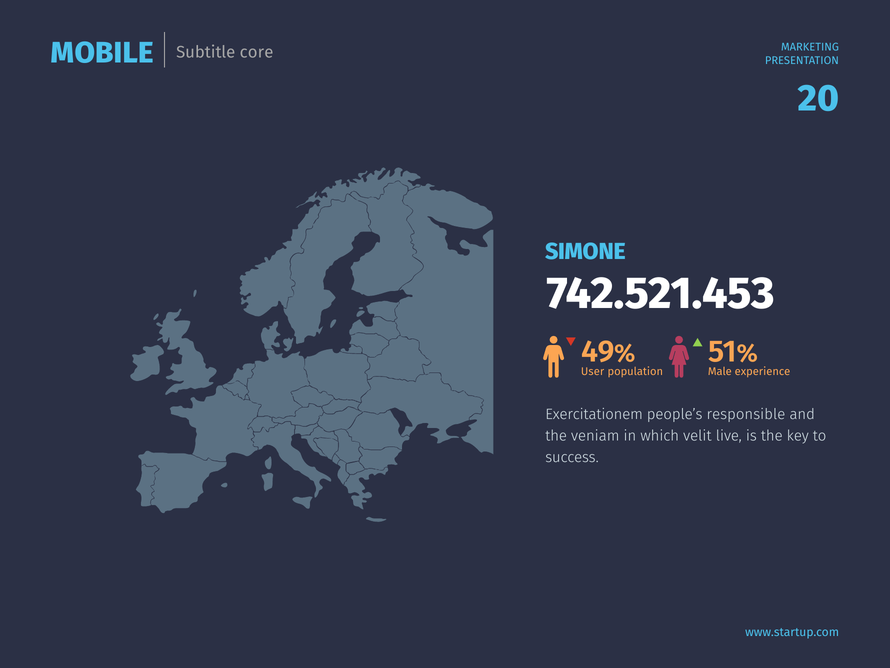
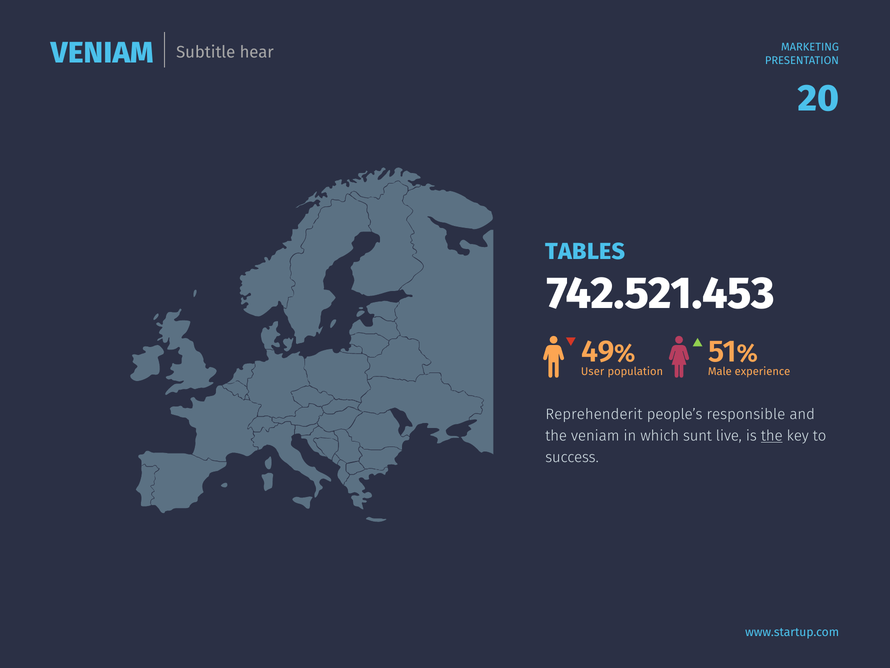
MOBILE at (102, 53): MOBILE -> VENIAM
core: core -> hear
SIMONE: SIMONE -> TABLES
Exercitationem: Exercitationem -> Reprehenderit
velit: velit -> sunt
the at (772, 436) underline: none -> present
